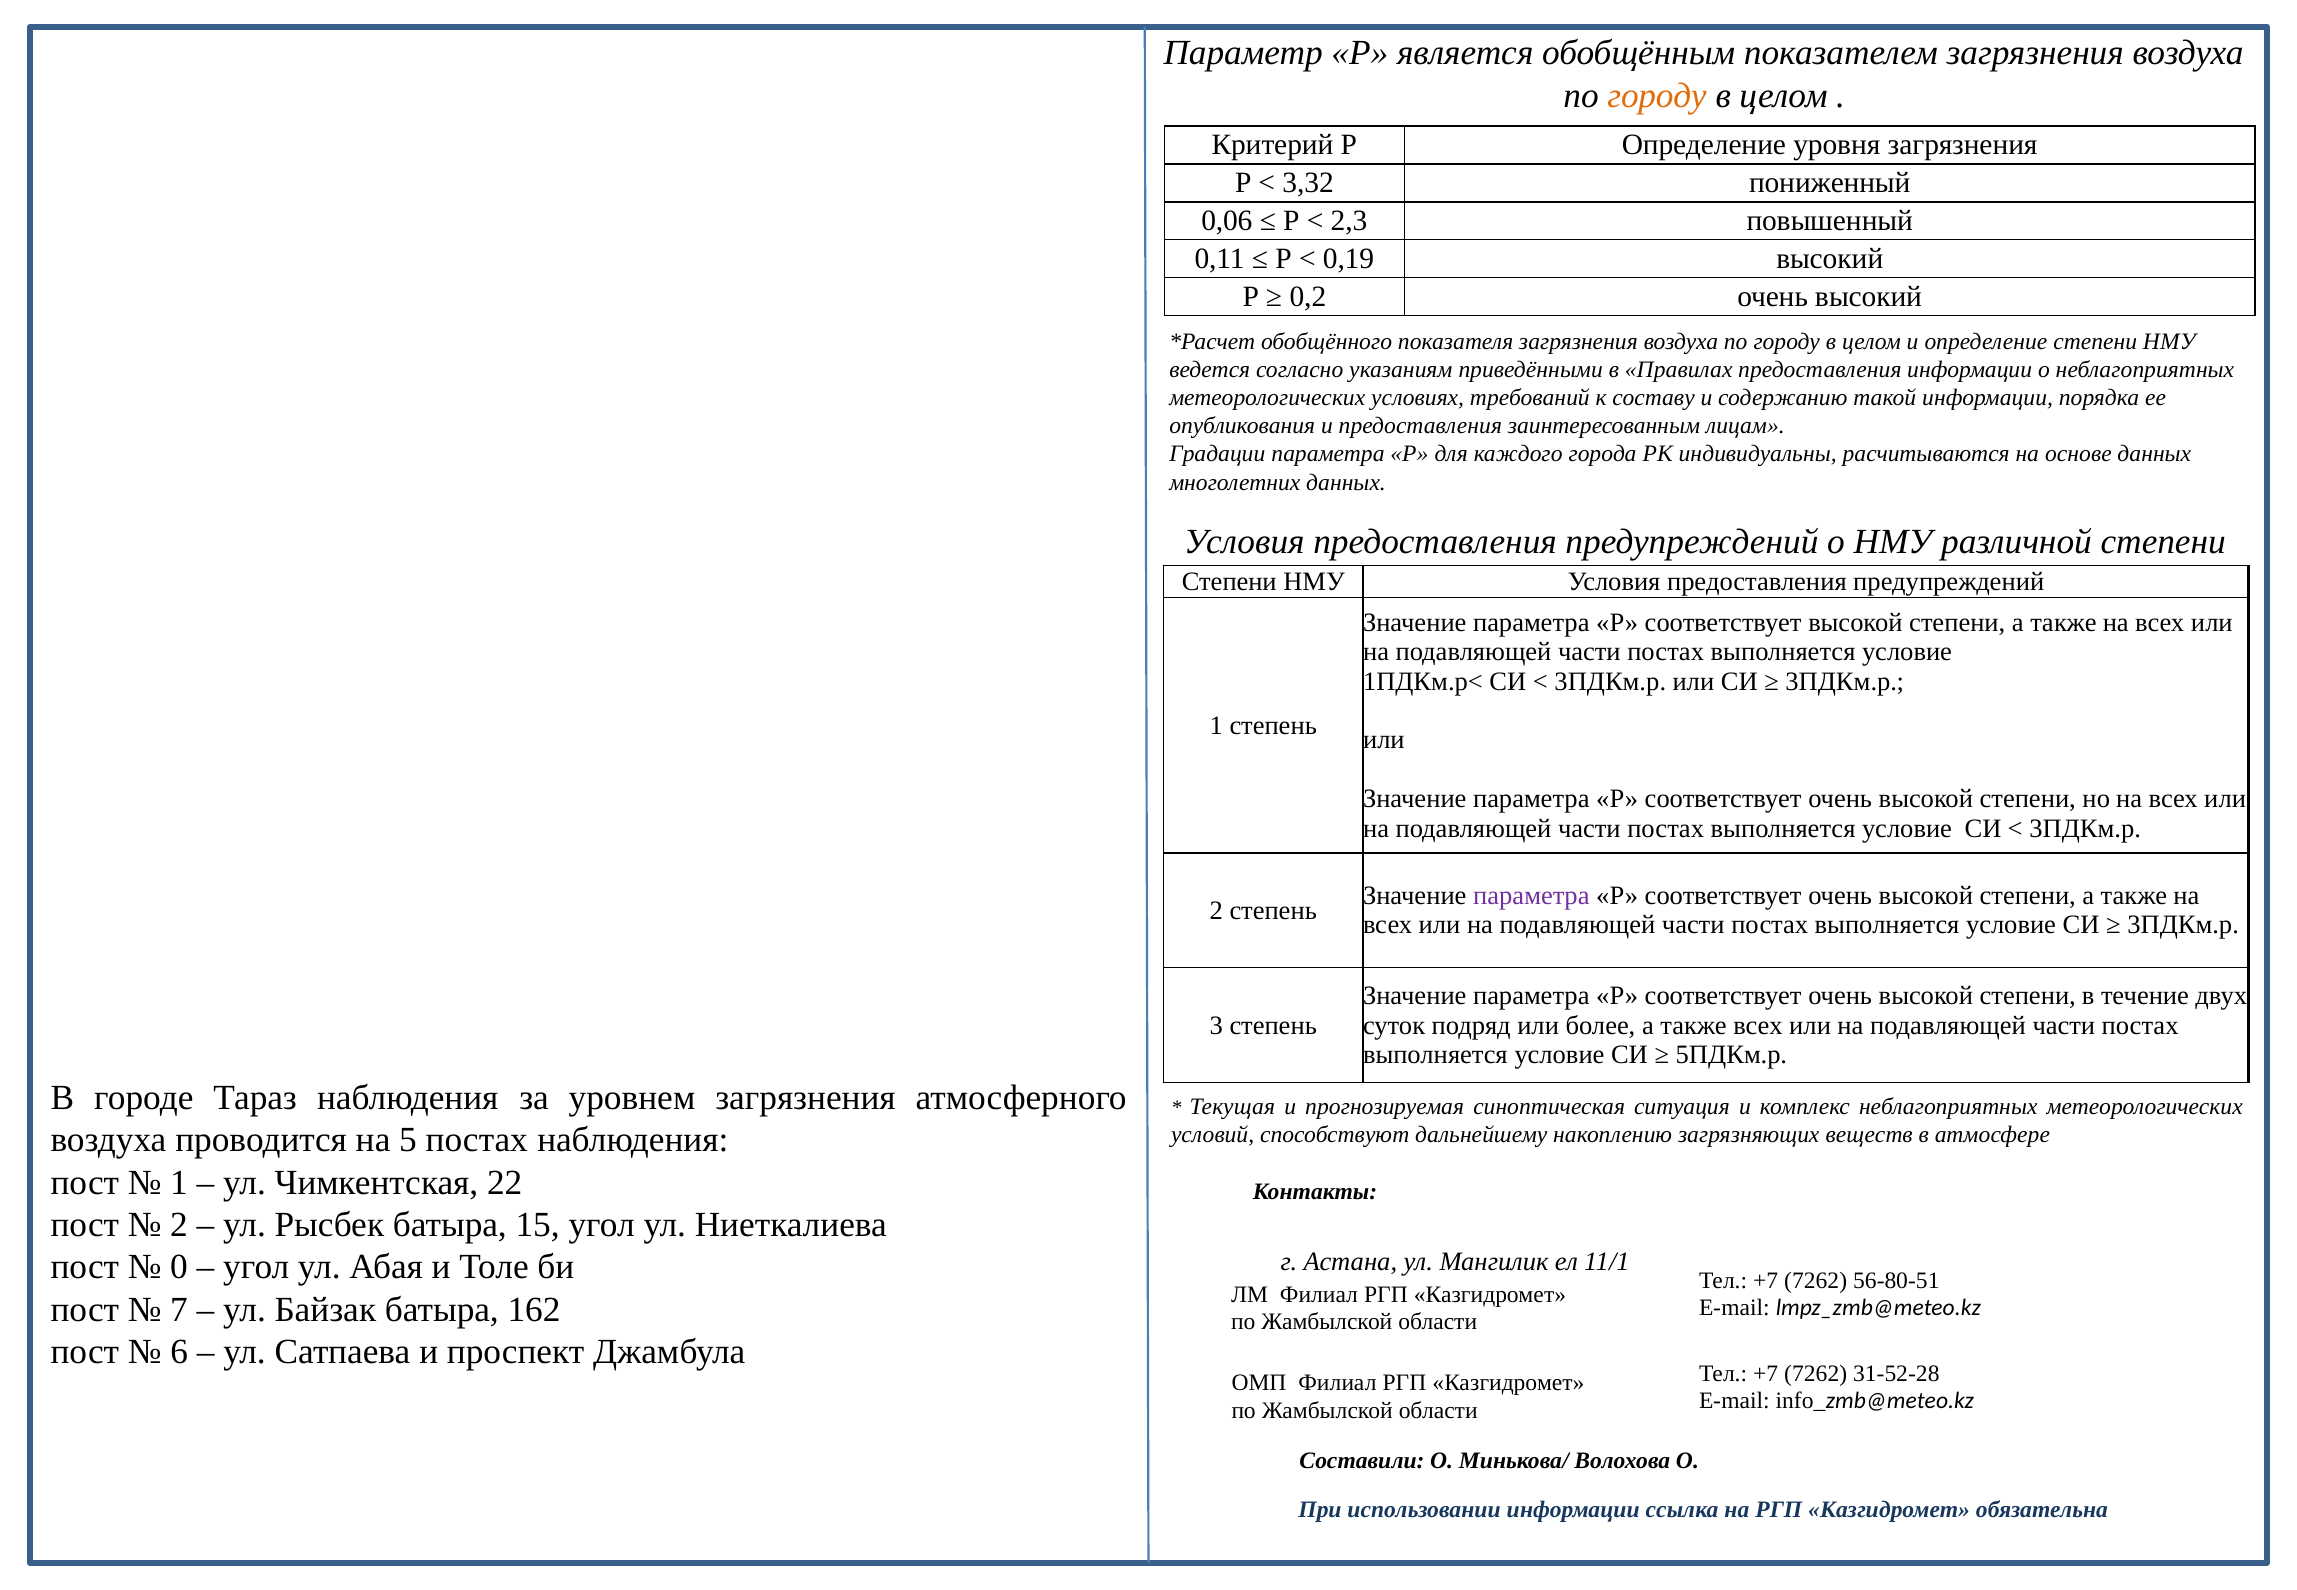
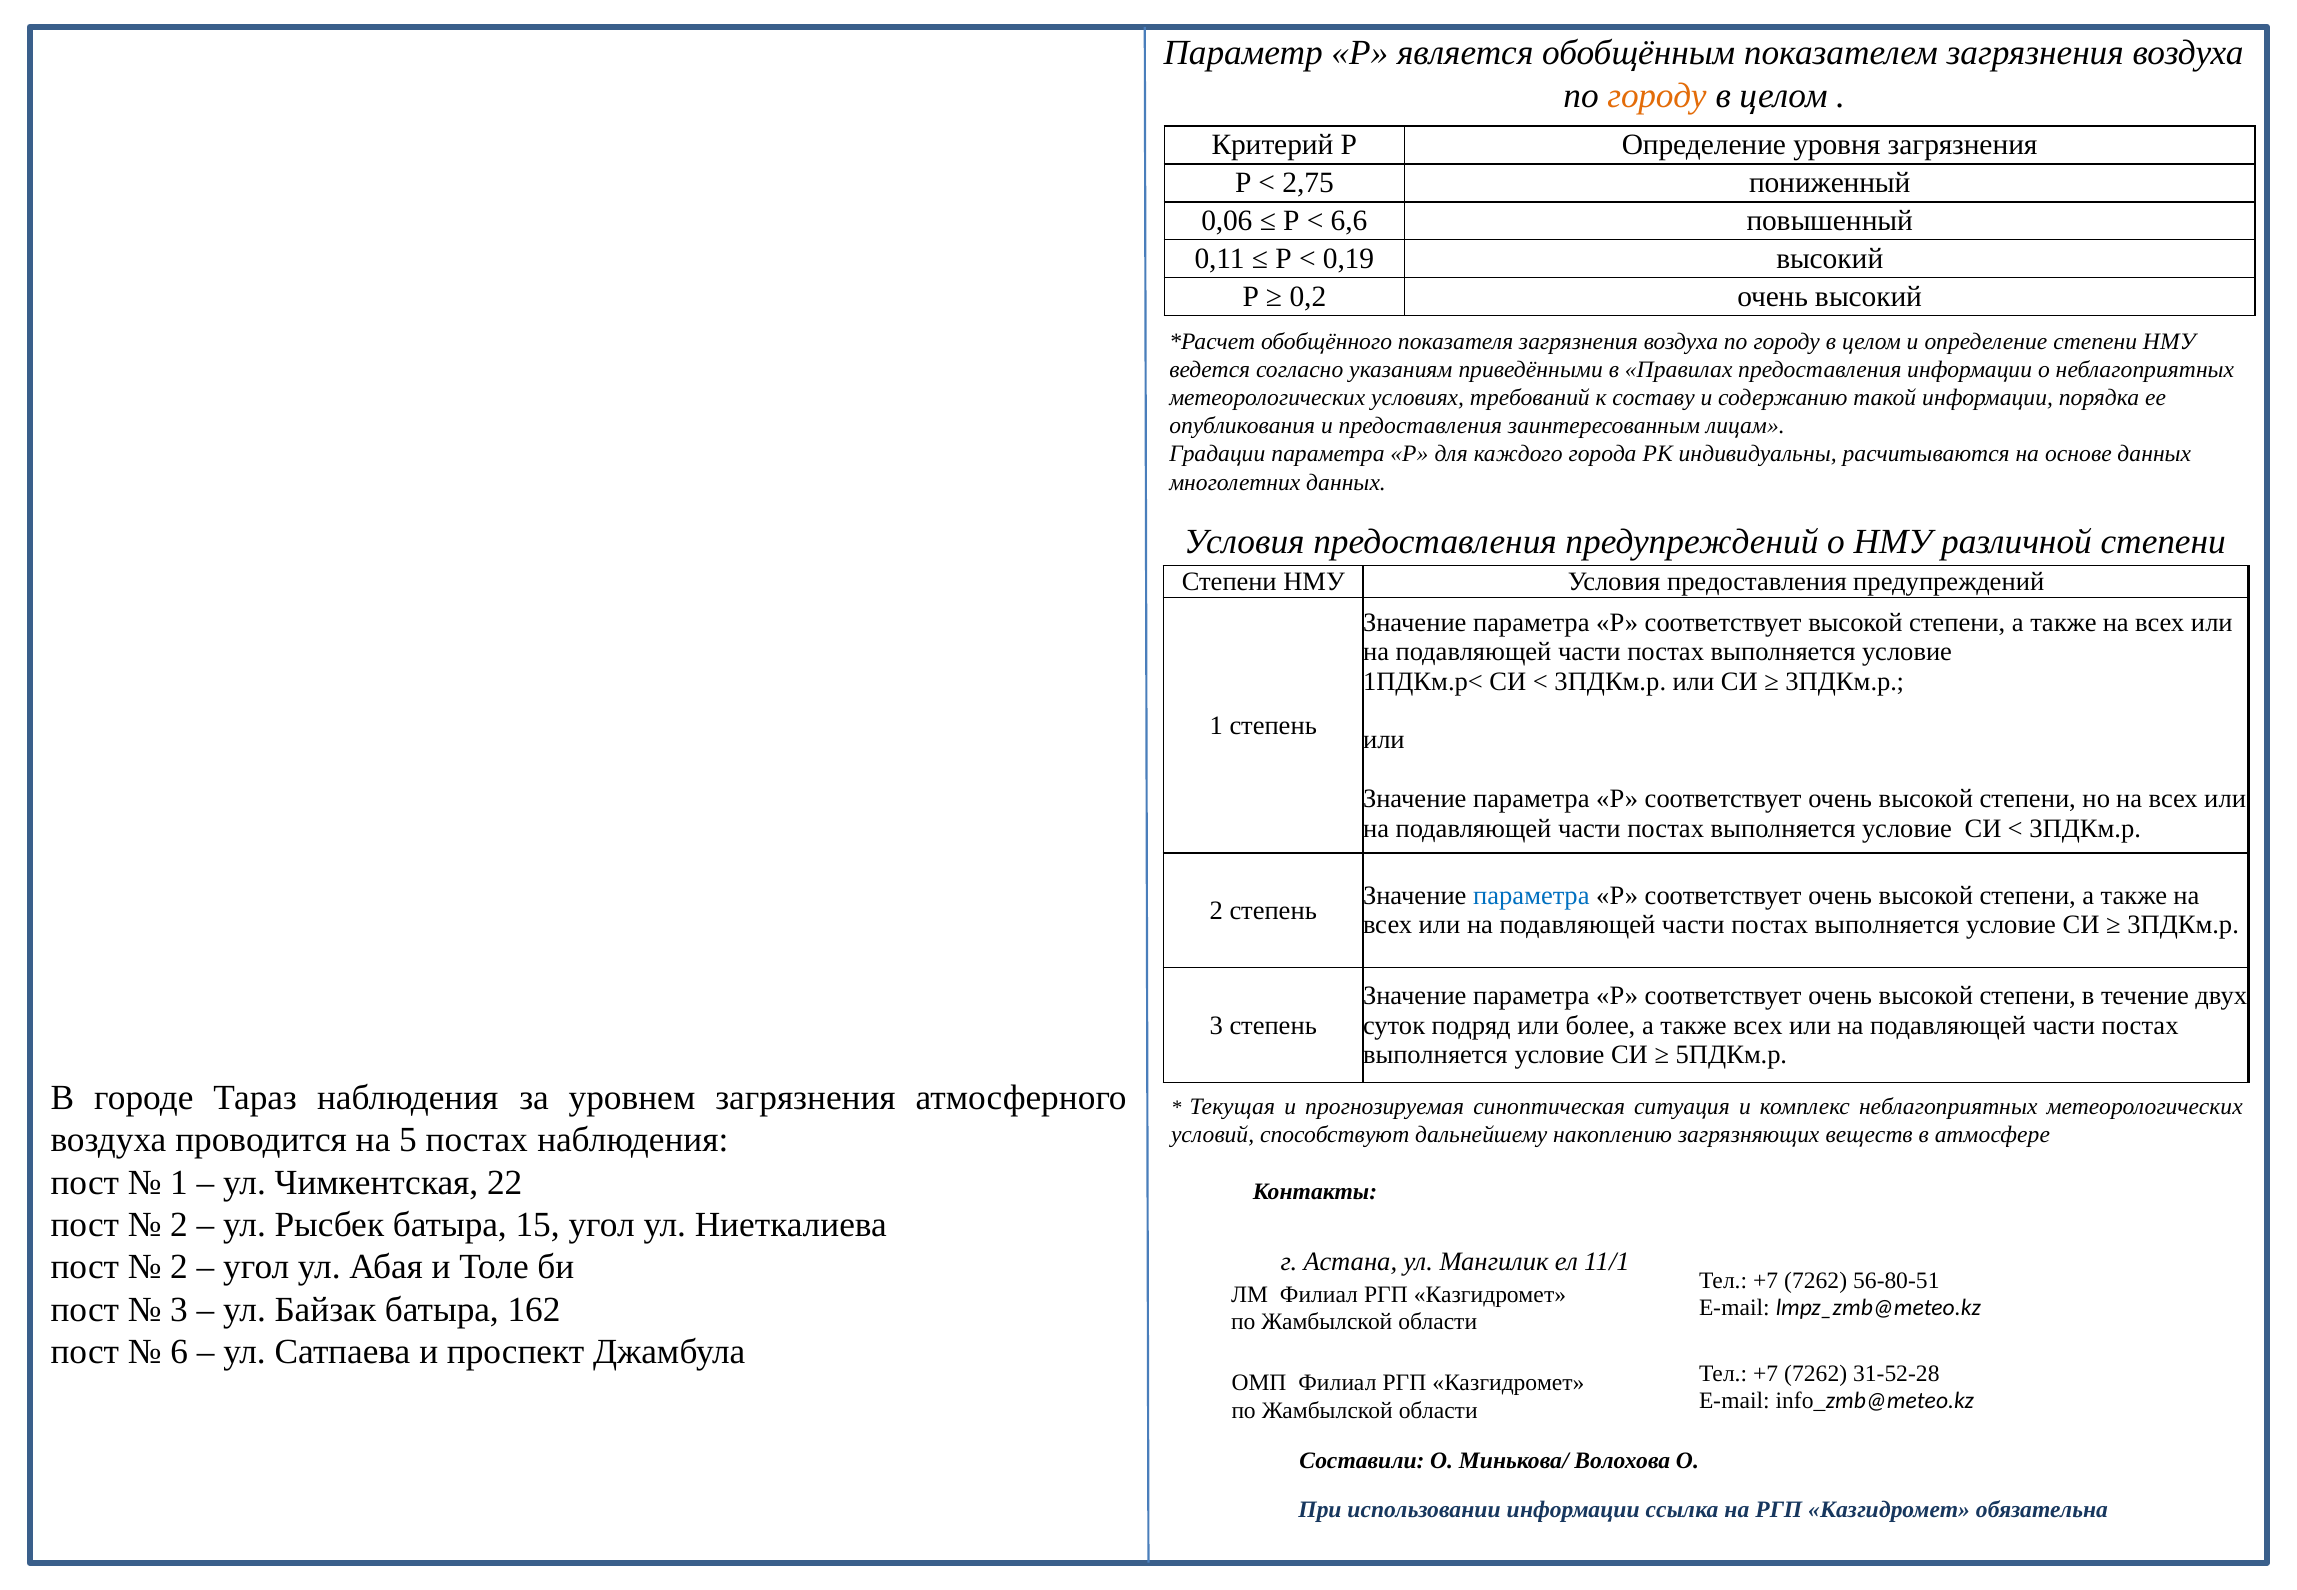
3,32: 3,32 -> 2,75
2,3: 2,3 -> 6,6
параметра at (1531, 896) colour: purple -> blue
0 at (179, 1267): 0 -> 2
7 at (179, 1310): 7 -> 3
